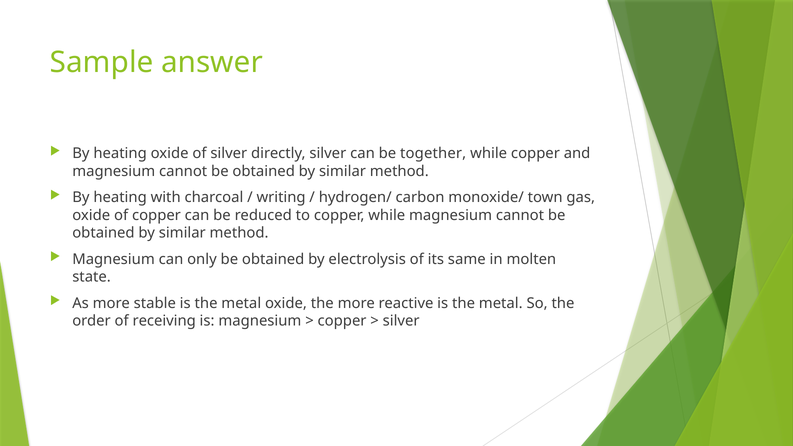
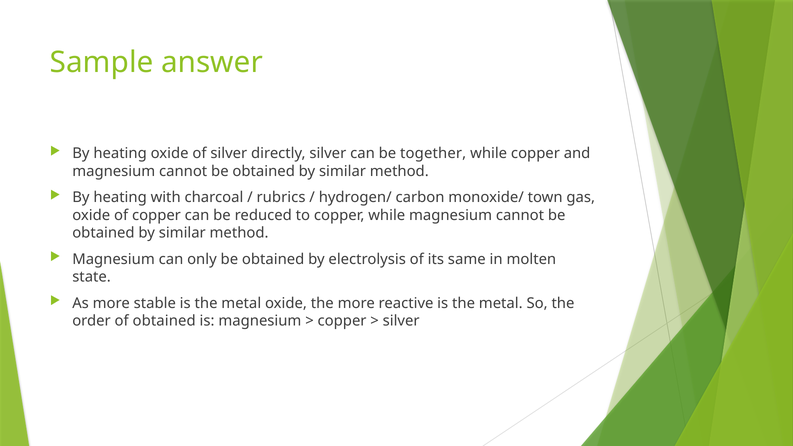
writing: writing -> rubrics
of receiving: receiving -> obtained
